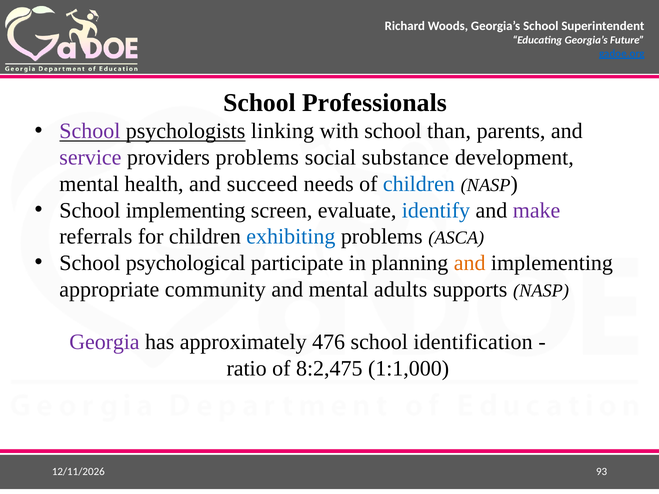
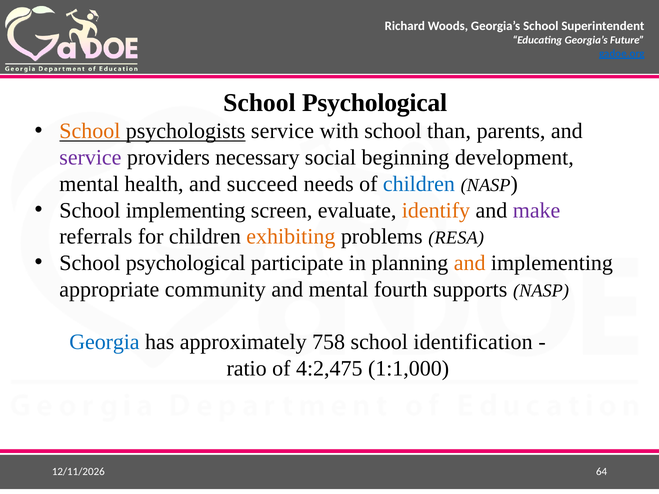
Professionals at (374, 103): Professionals -> Psychological
School at (90, 131) colour: purple -> orange
psychologists linking: linking -> service
providers problems: problems -> necessary
substance: substance -> beginning
identify colour: blue -> orange
exhibiting colour: blue -> orange
ASCA: ASCA -> RESA
adults: adults -> fourth
Georgia colour: purple -> blue
476: 476 -> 758
8:2,475: 8:2,475 -> 4:2,475
93: 93 -> 64
